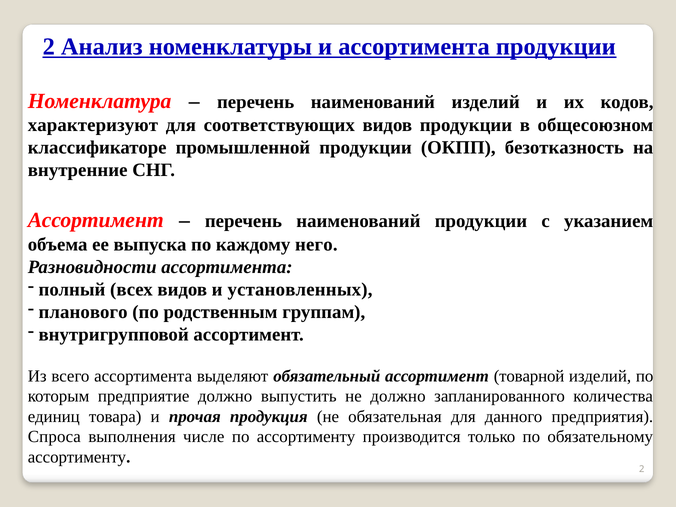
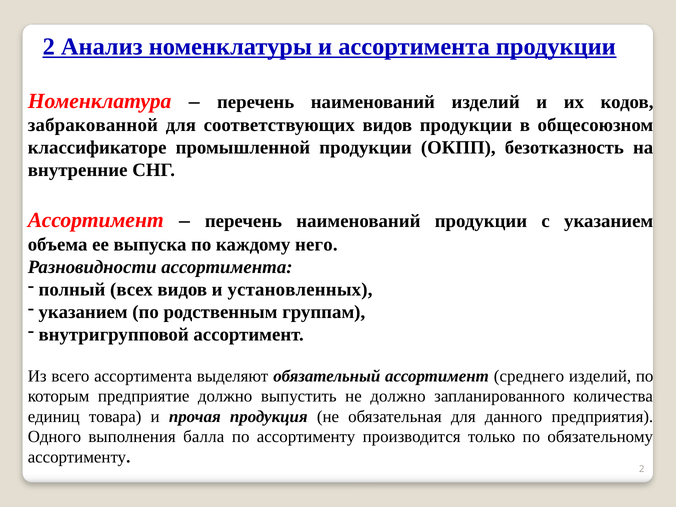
характеризуют: характеризуют -> забракованной
планового at (83, 312): планового -> указанием
товарной: товарной -> среднего
Спроса: Спроса -> Одного
числе: числе -> балла
